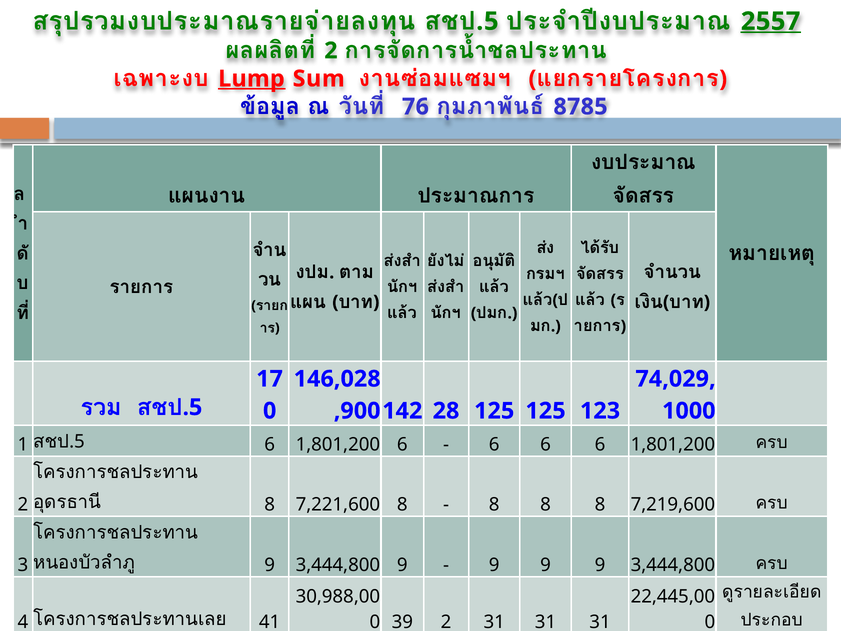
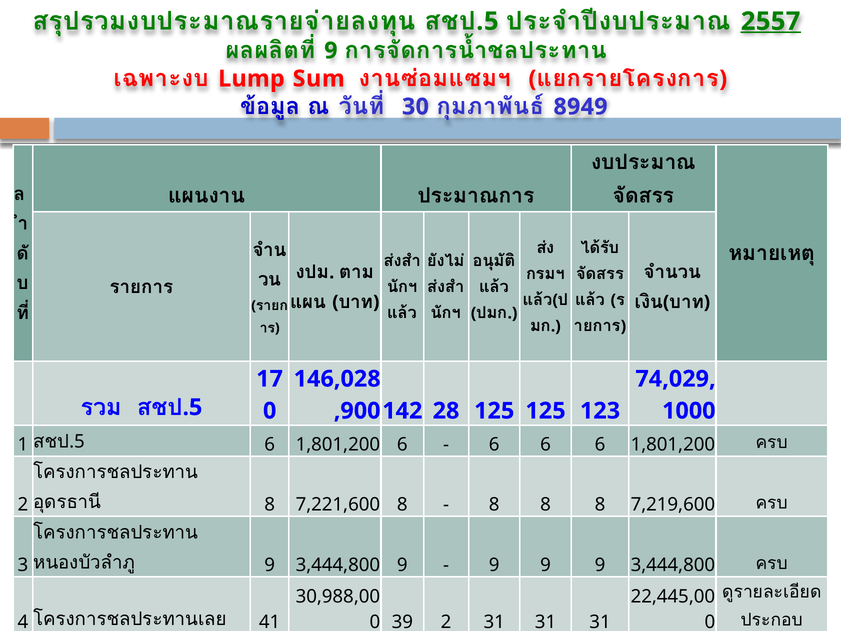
2 at (331, 51): 2 -> 9
Lump underline: present -> none
76: 76 -> 30
8785: 8785 -> 8949
